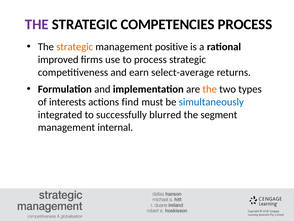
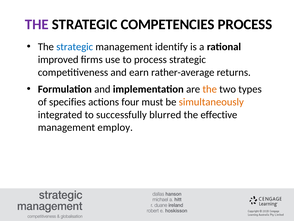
strategic at (75, 47) colour: orange -> blue
positive: positive -> identify
select-average: select-average -> rather-average
interests: interests -> specifies
find: find -> four
simultaneously colour: blue -> orange
segment: segment -> effective
internal: internal -> employ
